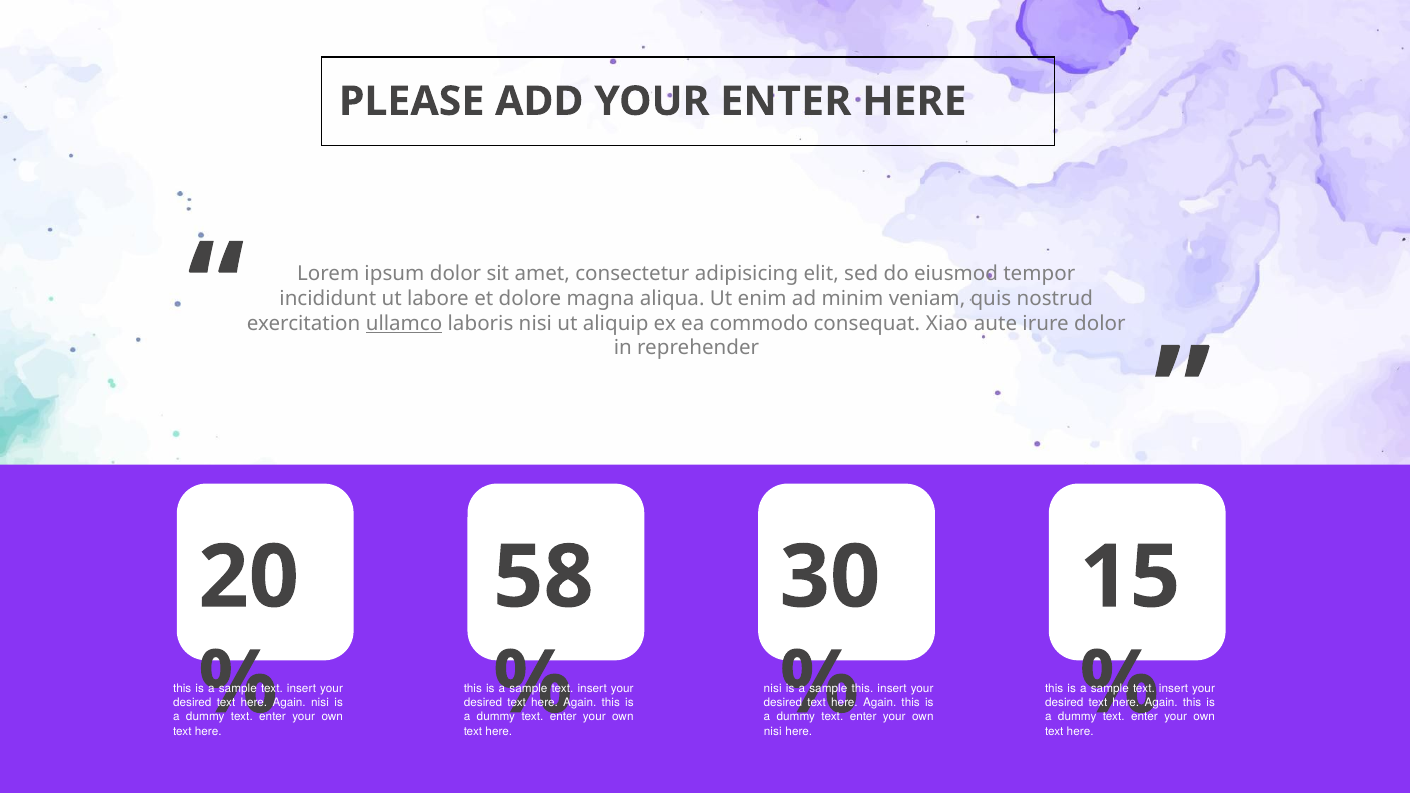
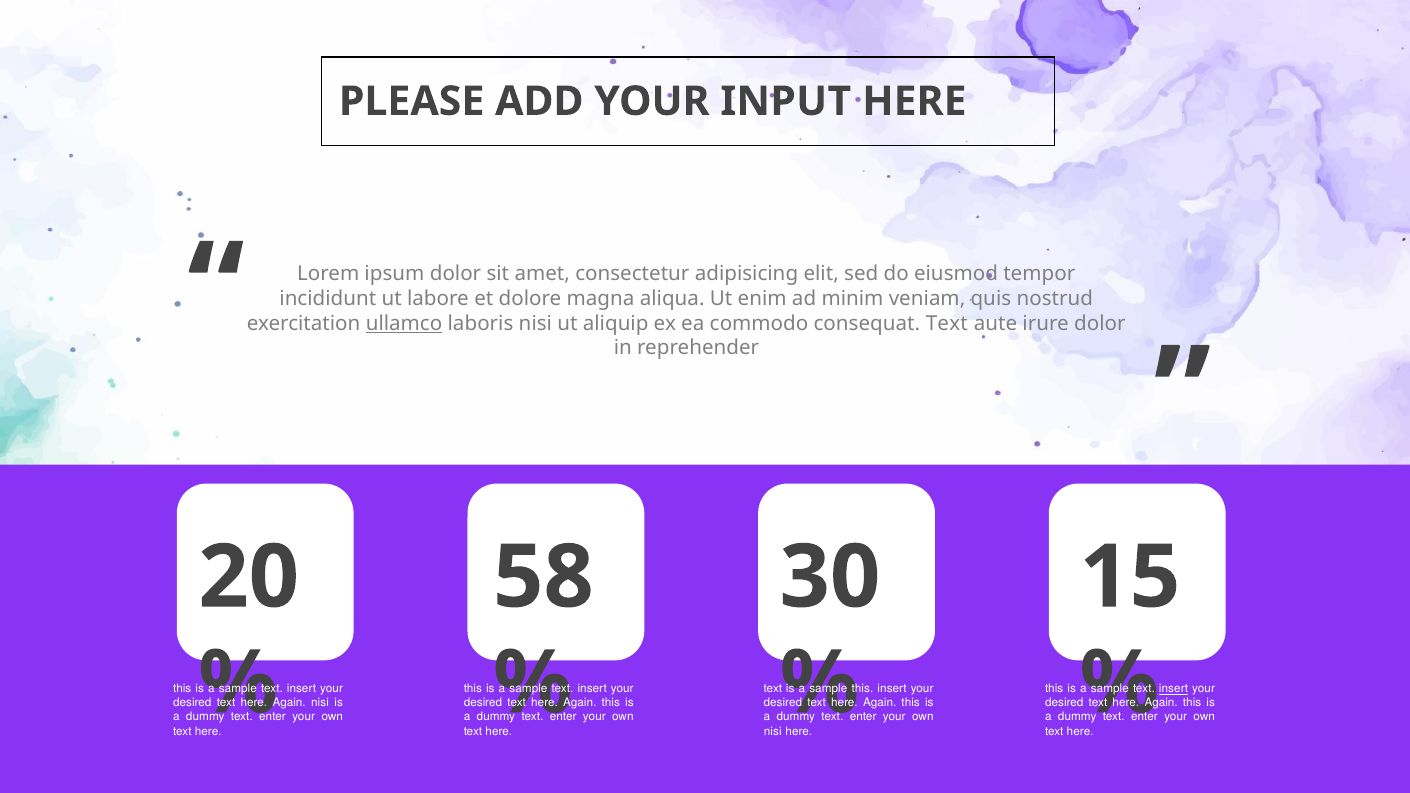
YOUR ENTER: ENTER -> INPUT
consequat Xiao: Xiao -> Text
nisi at (773, 689): nisi -> text
insert at (1173, 689) underline: none -> present
